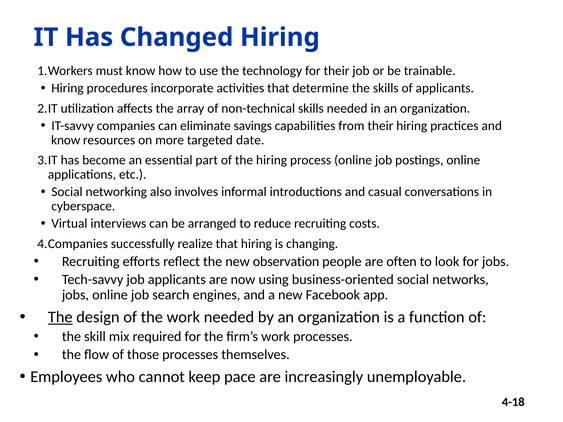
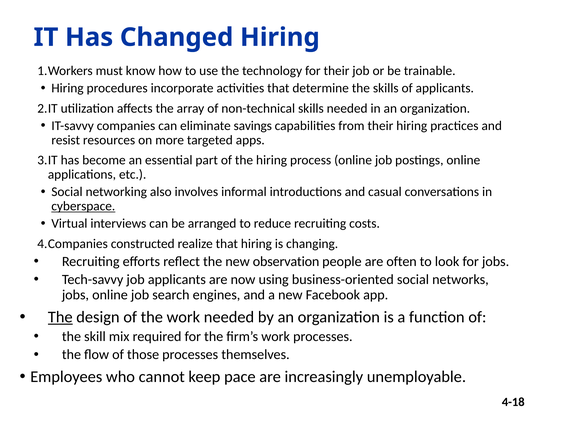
know at (66, 140): know -> resist
date: date -> apps
cyberspace underline: none -> present
successfully: successfully -> constructed
